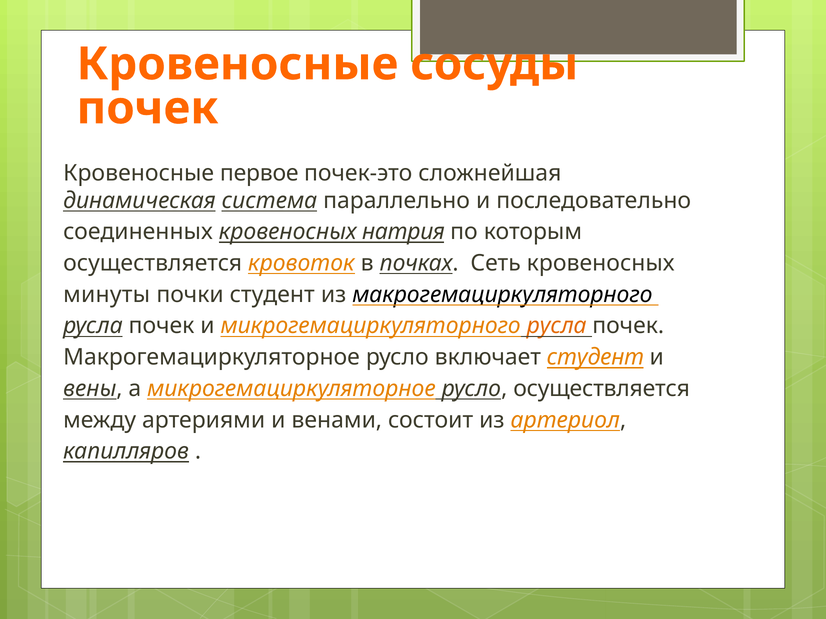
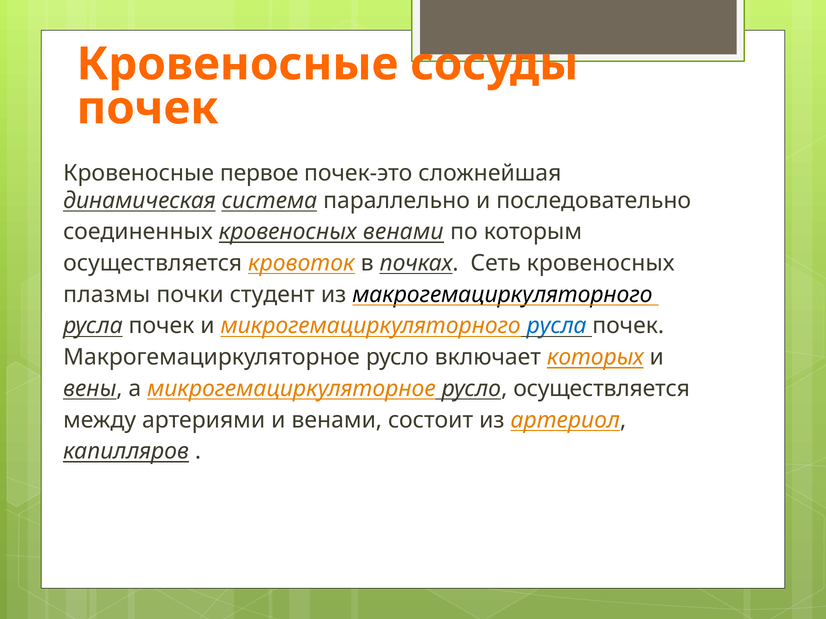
кровеносных натрия: натрия -> венами
минуты: минуты -> плазмы
русла at (557, 326) colour: orange -> blue
включает студент: студент -> которых
